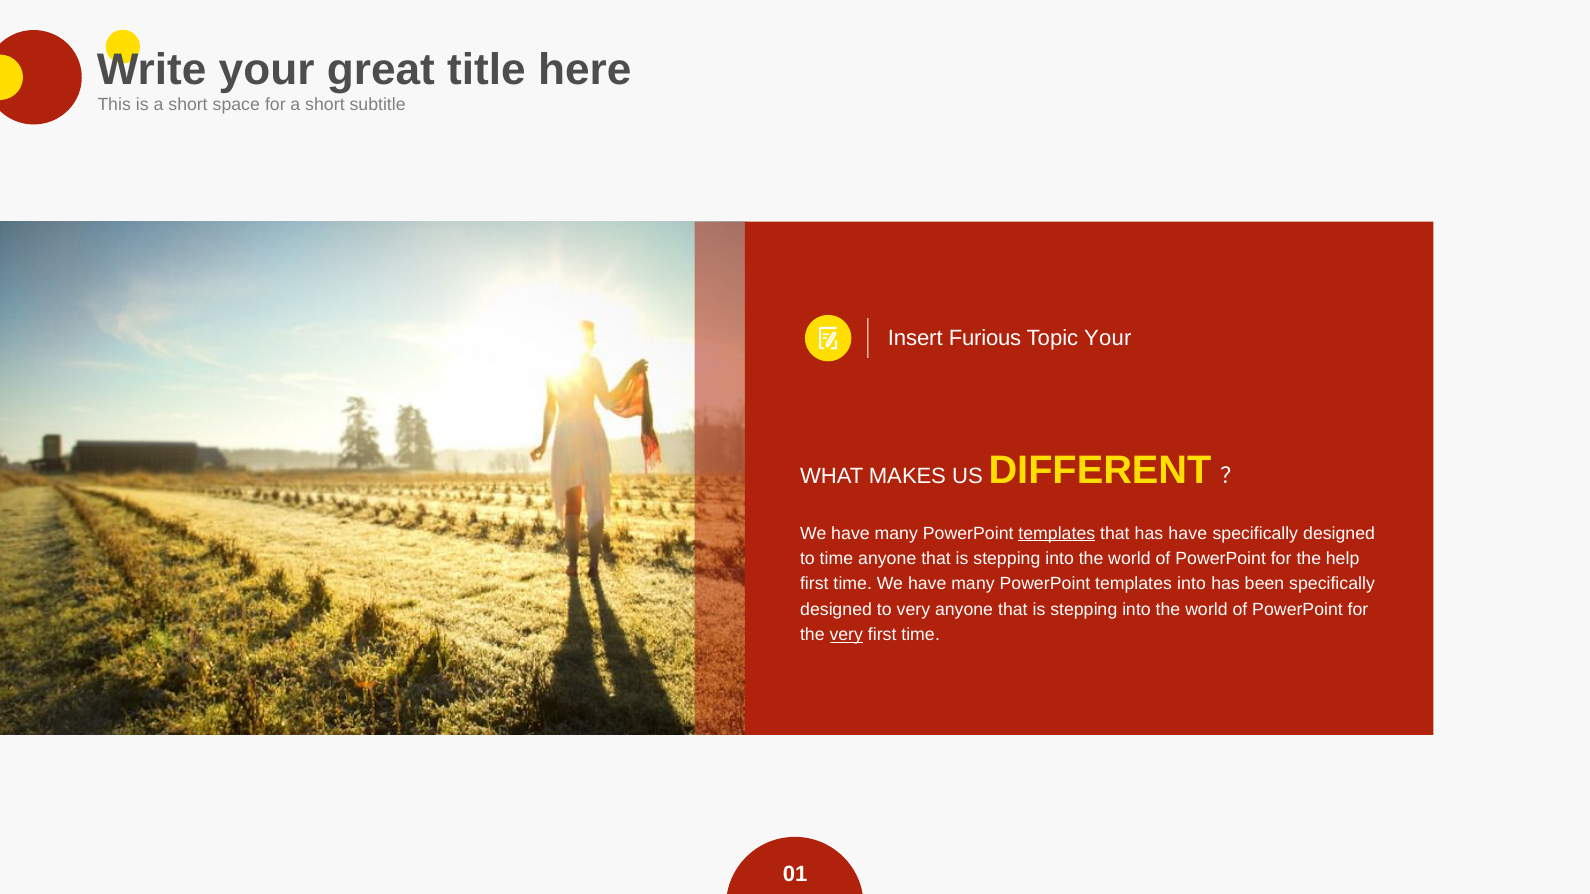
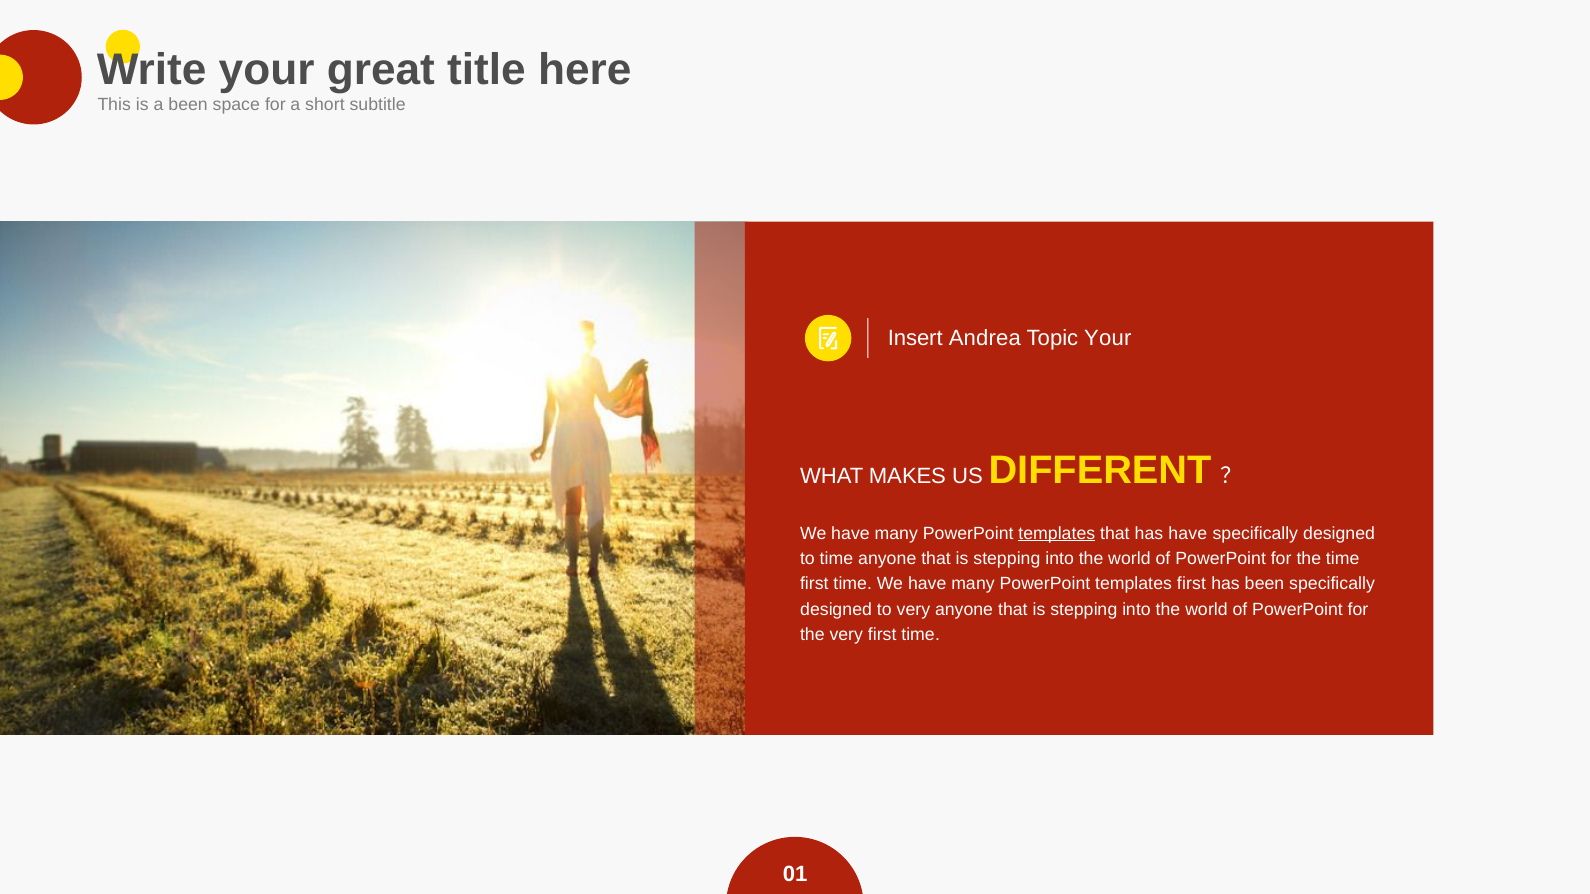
is a short: short -> been
Furious: Furious -> Andrea
the help: help -> time
templates into: into -> first
very at (846, 635) underline: present -> none
